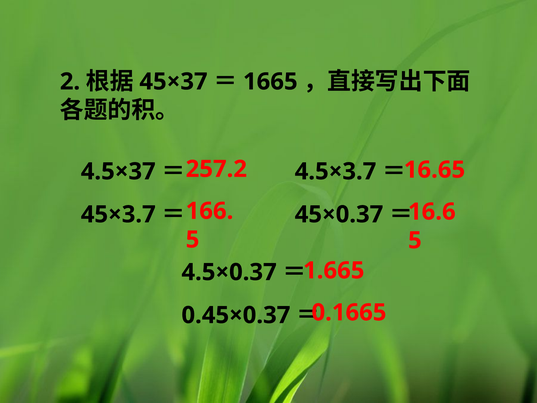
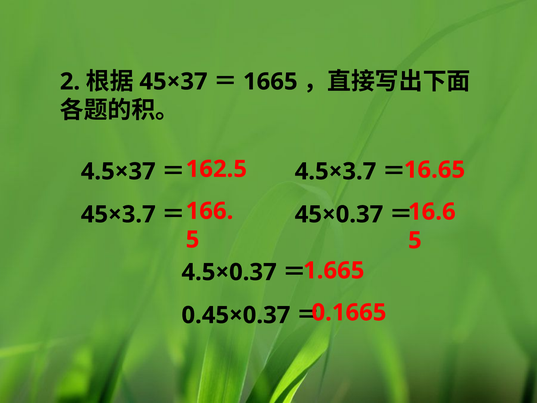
257.2: 257.2 -> 162.5
